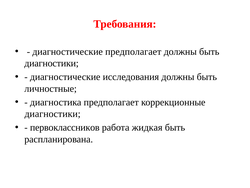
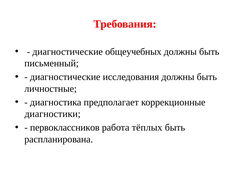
диагностические предполагает: предполагает -> общеучебных
диагностики at (52, 63): диагностики -> письменный
жидкая: жидкая -> тёплых
